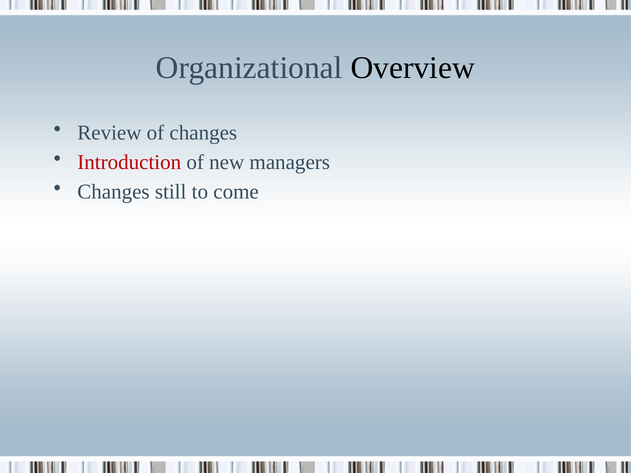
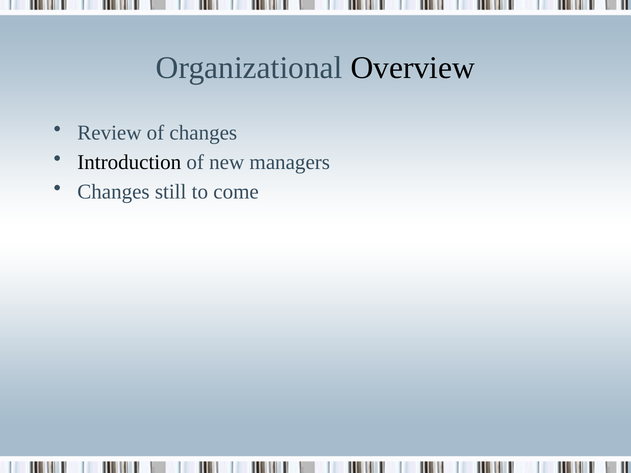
Introduction colour: red -> black
